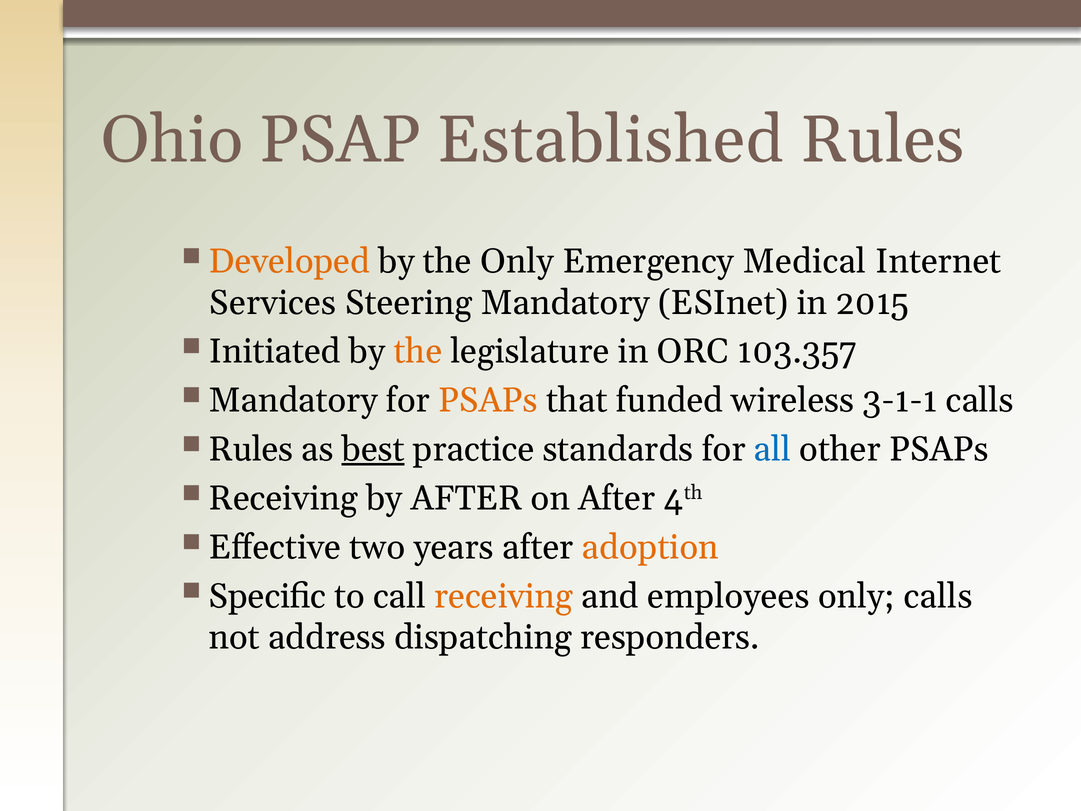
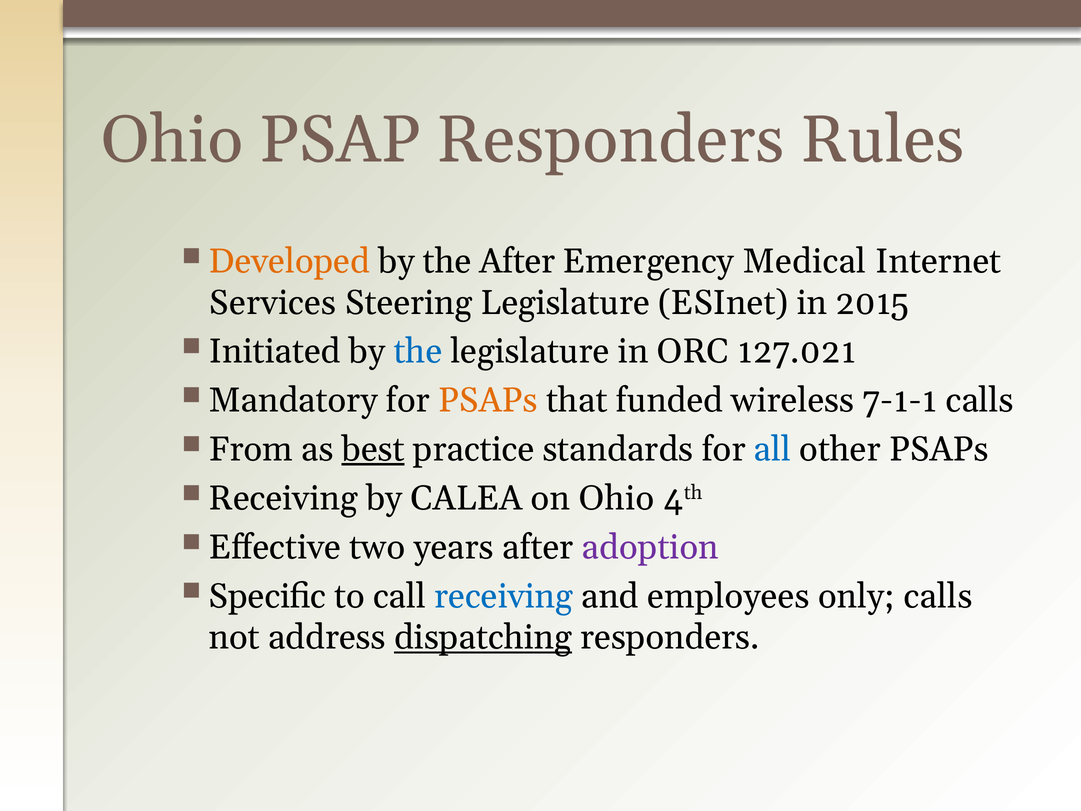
PSAP Established: Established -> Responders
the Only: Only -> After
Steering Mandatory: Mandatory -> Legislature
the at (418, 351) colour: orange -> blue
103.357: 103.357 -> 127.021
3-1-1: 3-1-1 -> 7-1-1
Rules at (251, 449): Rules -> From
by AFTER: AFTER -> CALEA
on After: After -> Ohio
adoption colour: orange -> purple
receiving at (504, 596) colour: orange -> blue
dispatching underline: none -> present
